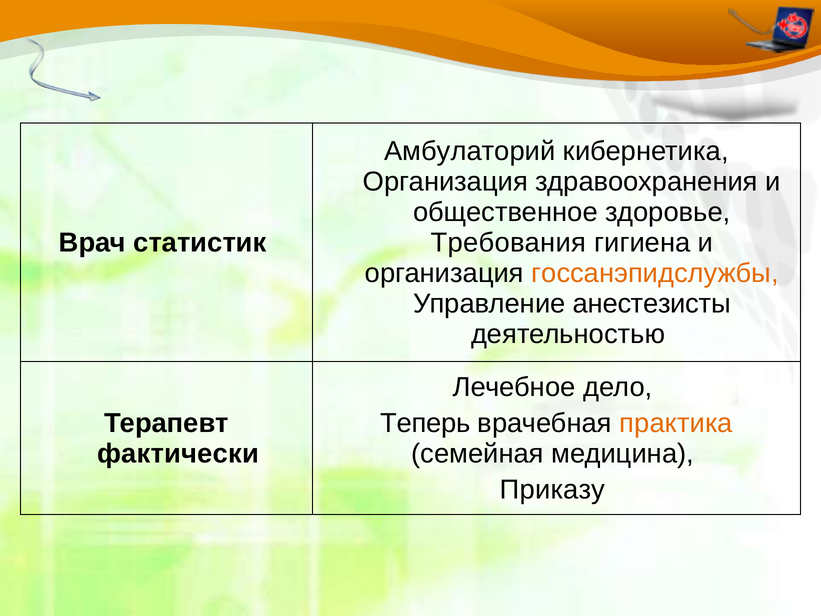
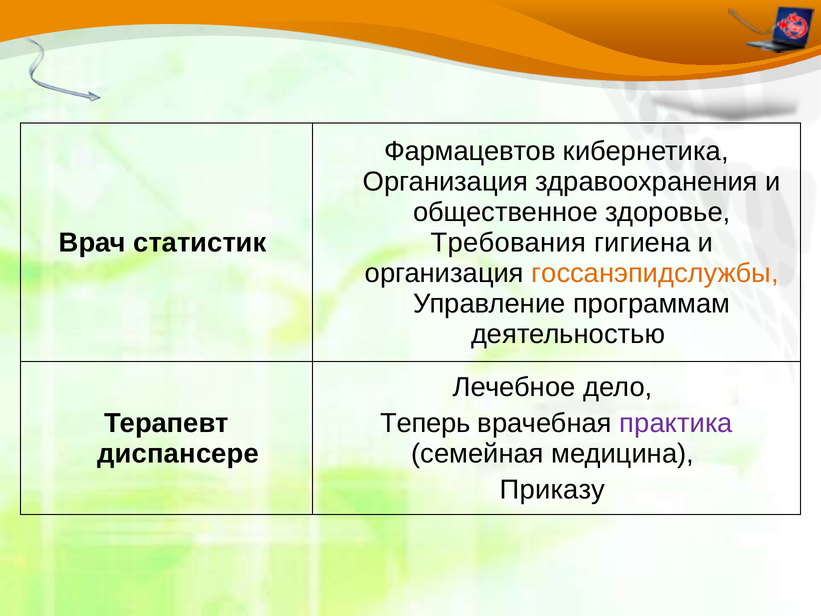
Амбулаторий: Амбулаторий -> Фармацевтов
анестезисты: анестезисты -> программам
практика colour: orange -> purple
фактически: фактически -> диспансере
